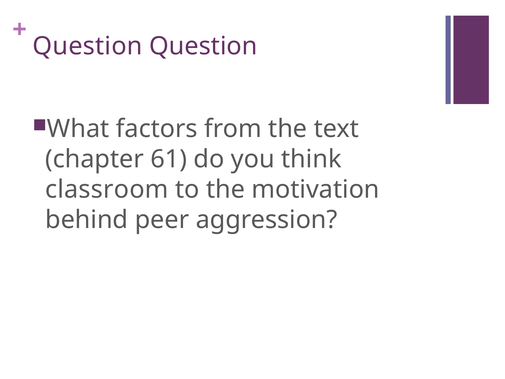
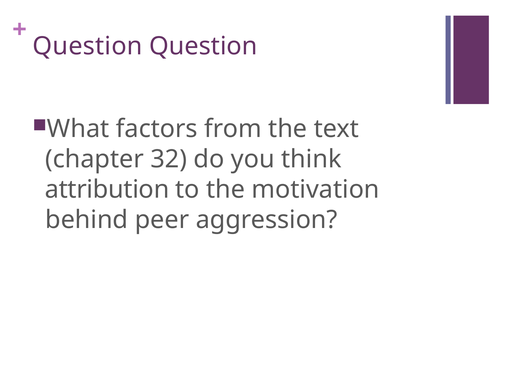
61: 61 -> 32
classroom: classroom -> attribution
